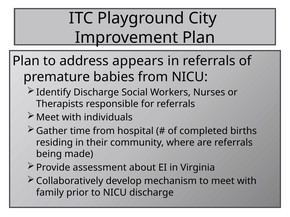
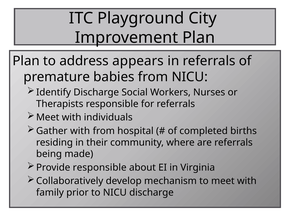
Gather time: time -> with
Provide assessment: assessment -> responsible
